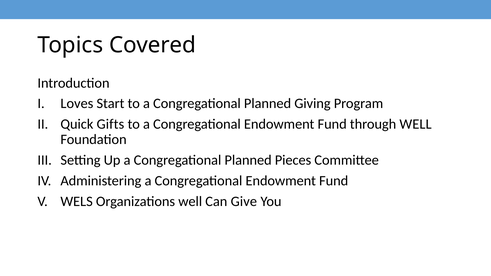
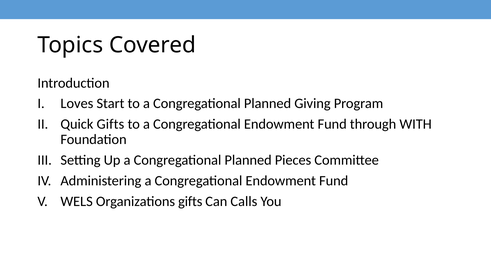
through WELL: WELL -> WITH
Organizations well: well -> gifts
Give: Give -> Calls
